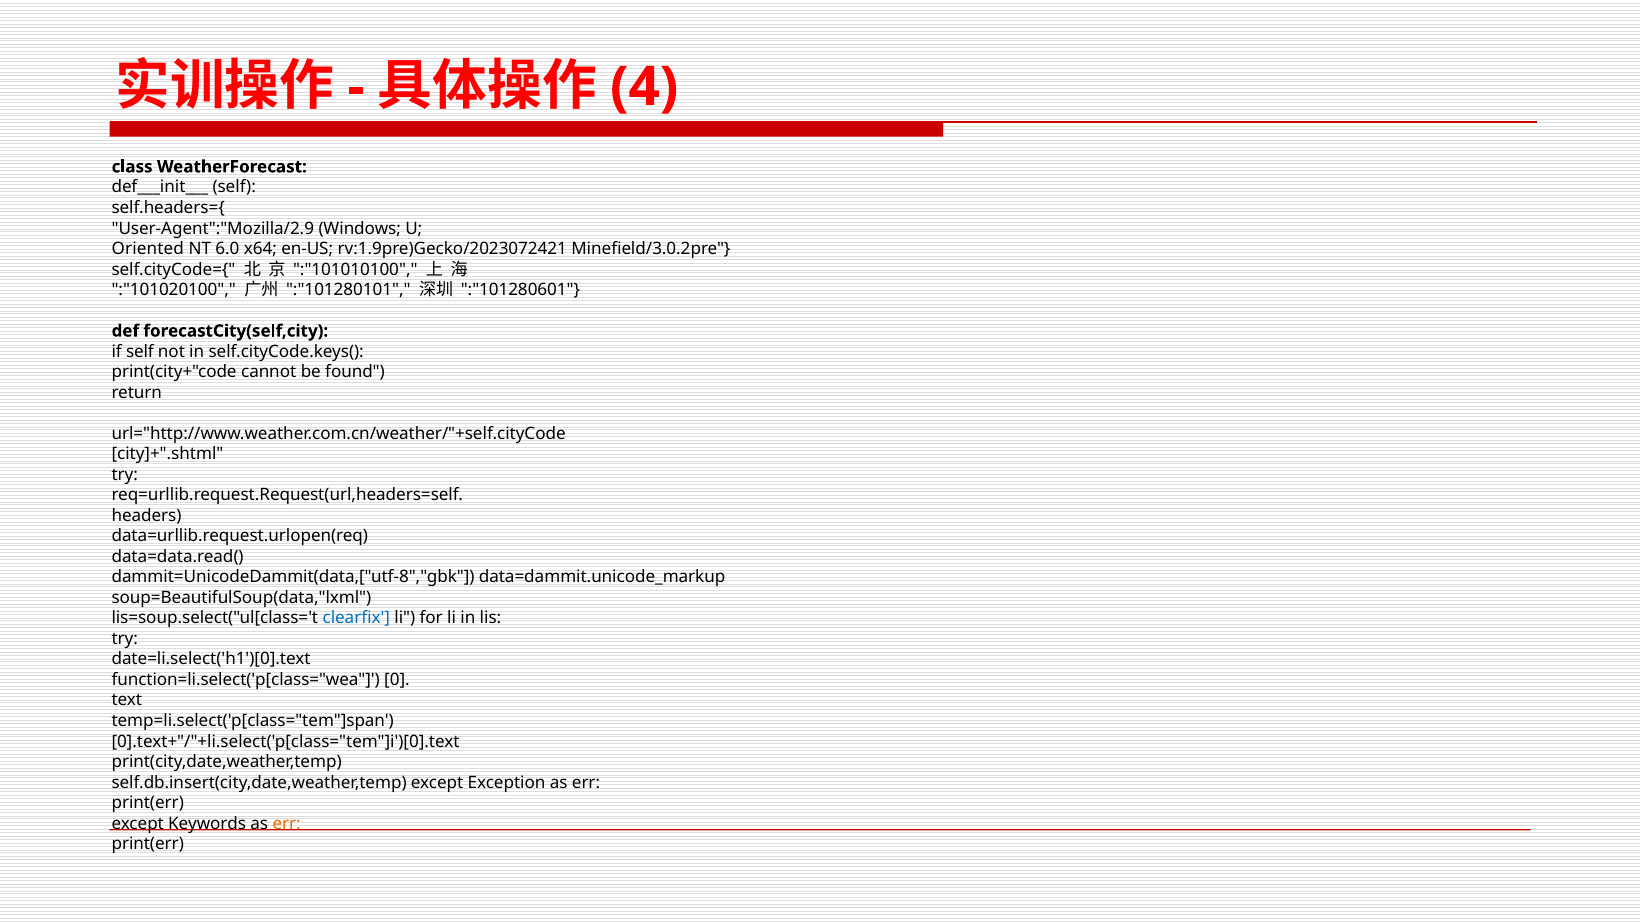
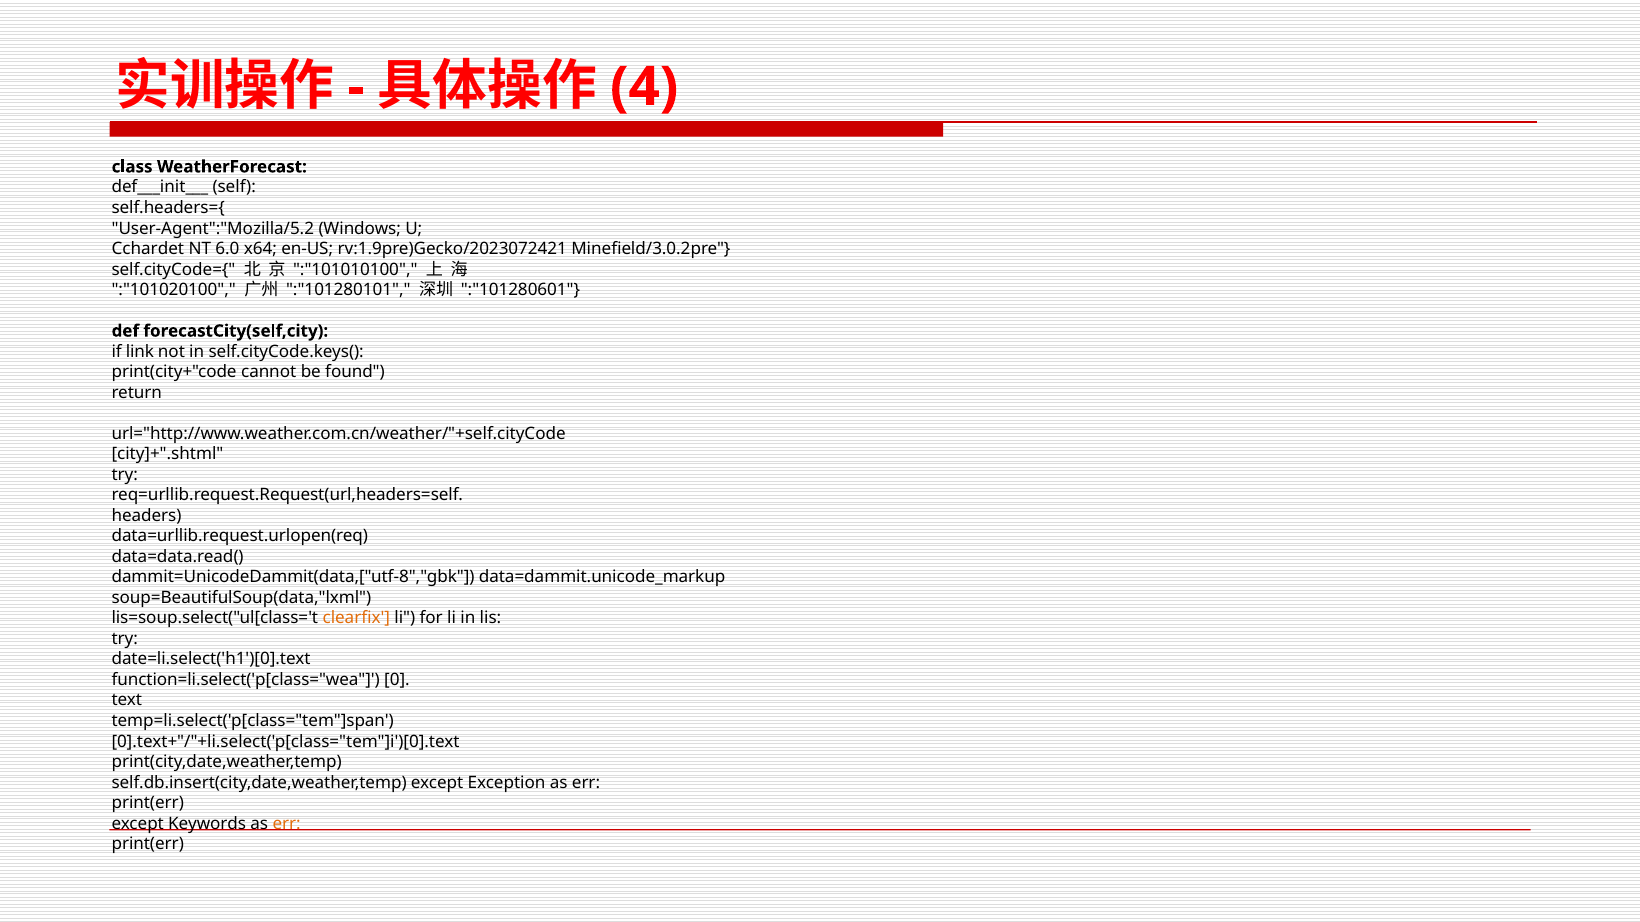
User-Agent":"Mozilla/2.9: User-Agent":"Mozilla/2.9 -> User-Agent":"Mozilla/5.2
Oriented: Oriented -> Cchardet
if self: self -> link
clearﬁx colour: blue -> orange
